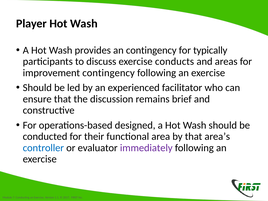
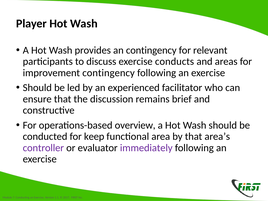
typically: typically -> relevant
designed: designed -> overview
their: their -> keep
controller colour: blue -> purple
